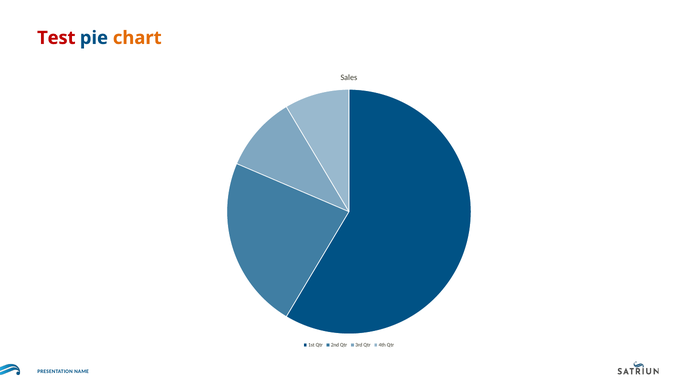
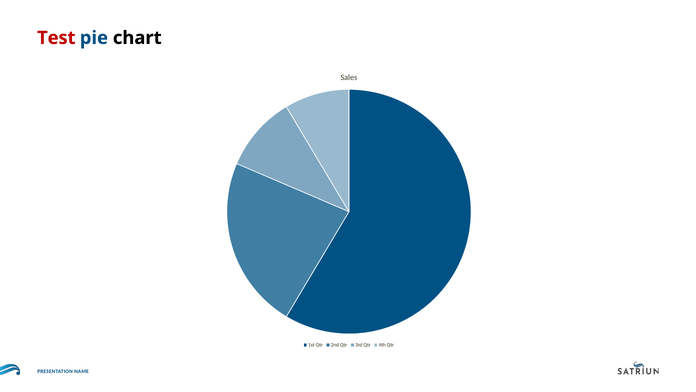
chart colour: orange -> black
